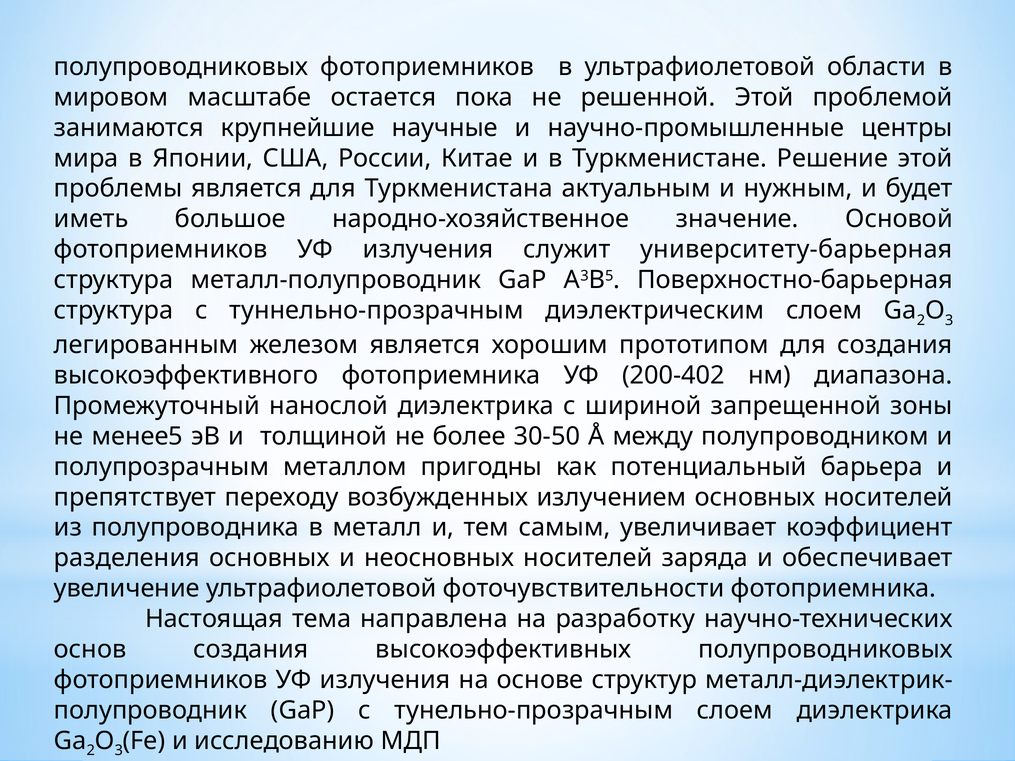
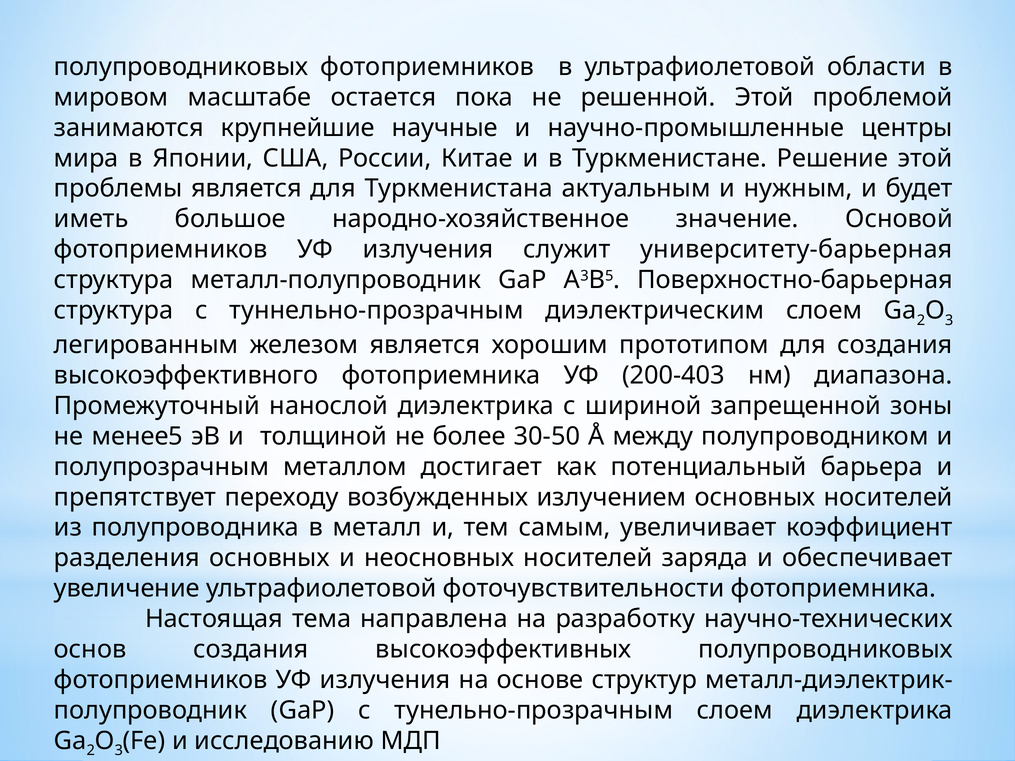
200-402: 200-402 -> 200-403
пригодны: пригодны -> достигает
